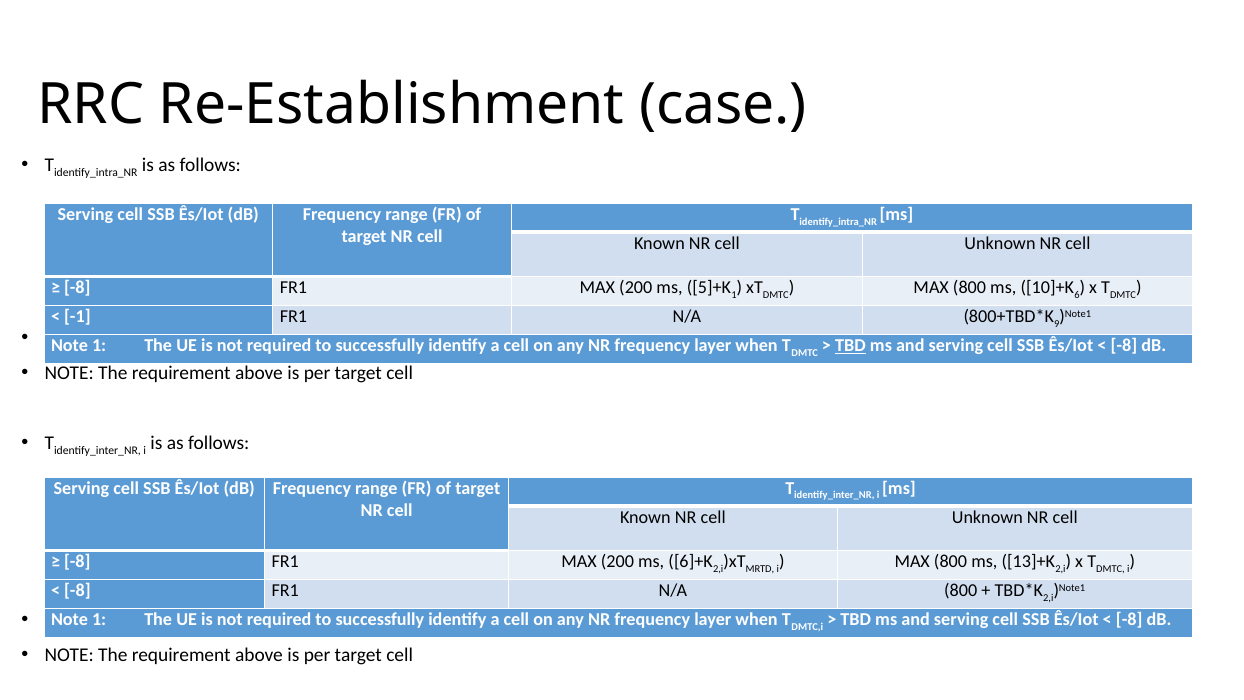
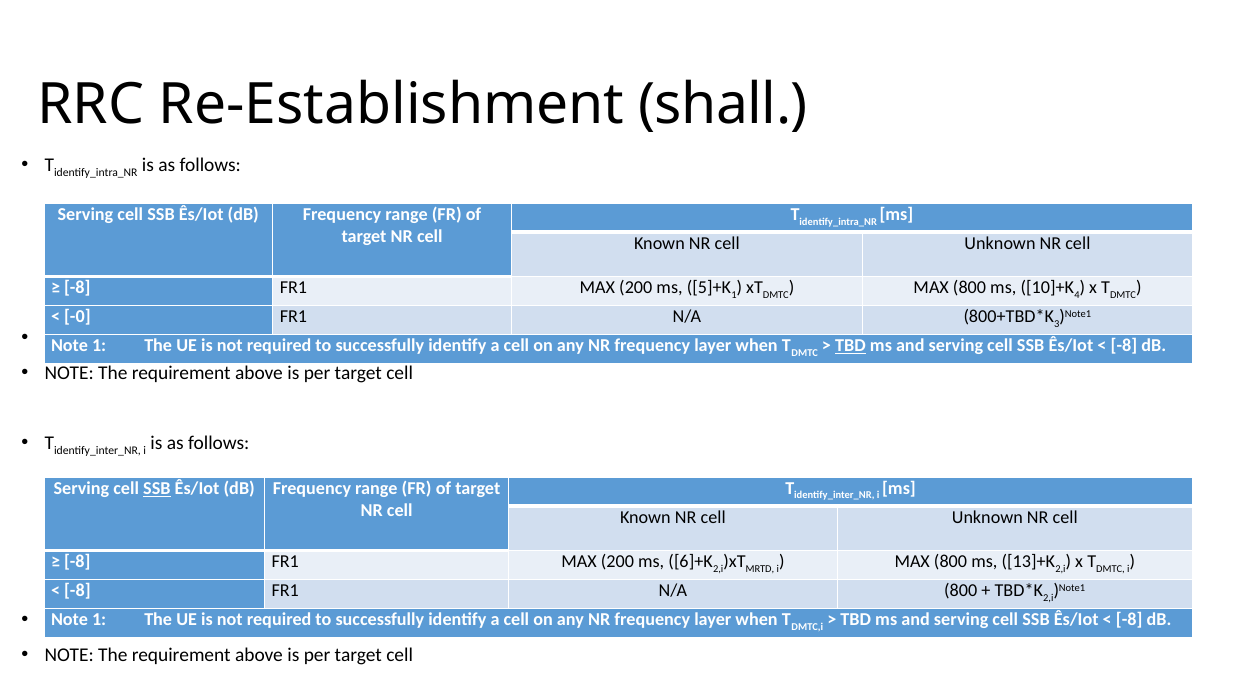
case: case -> shall
6: 6 -> 4
-1: -1 -> -0
9: 9 -> 3
SSB at (157, 488) underline: none -> present
